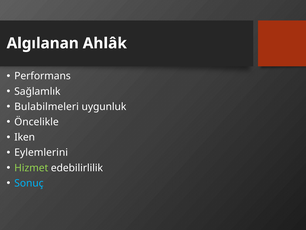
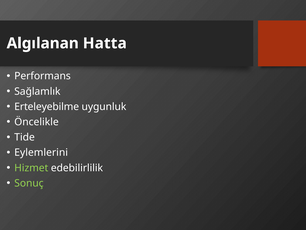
Ahlâk: Ahlâk -> Hatta
Bulabilmeleri: Bulabilmeleri -> Erteleyebilme
Iken: Iken -> Tide
Sonuç colour: light blue -> light green
